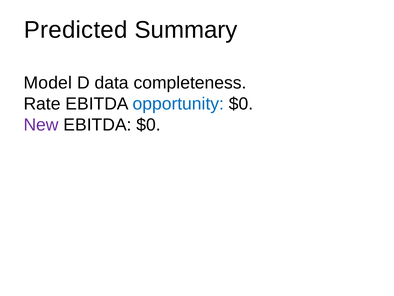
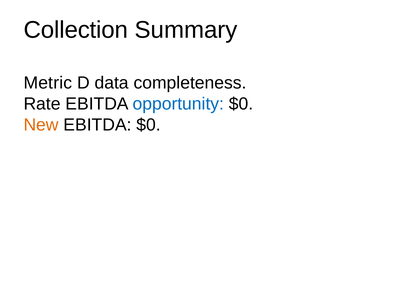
Predicted: Predicted -> Collection
Model: Model -> Metric
New colour: purple -> orange
